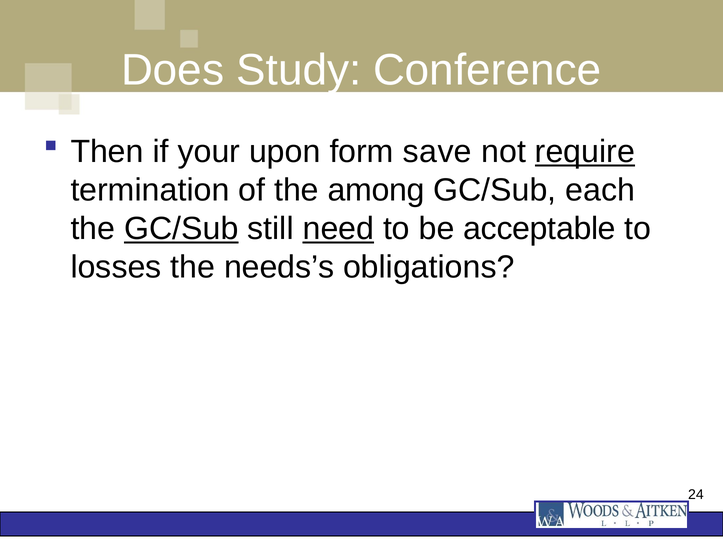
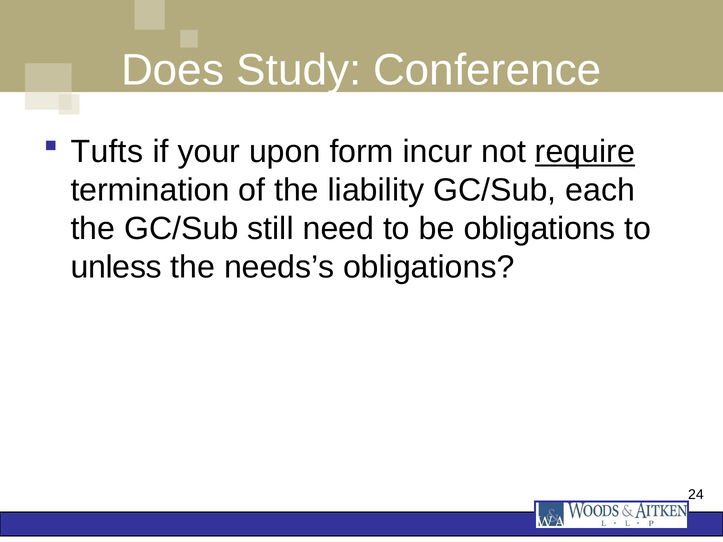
Then: Then -> Tufts
save: save -> incur
among: among -> liability
GC/Sub at (181, 229) underline: present -> none
need underline: present -> none
be acceptable: acceptable -> obligations
losses: losses -> unless
